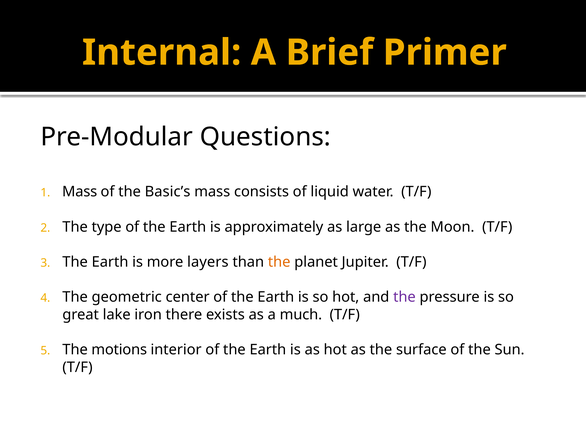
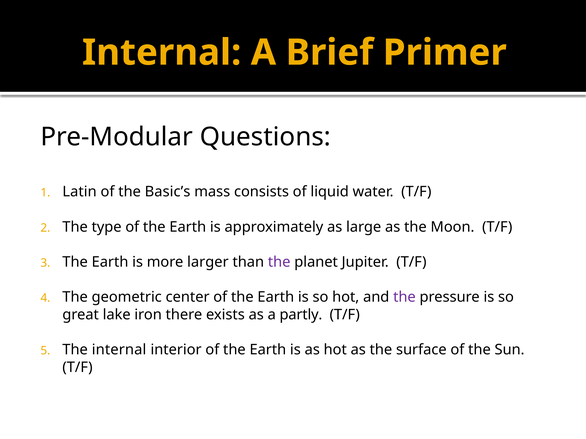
Mass at (80, 192): Mass -> Latin
layers: layers -> larger
the at (279, 262) colour: orange -> purple
much: much -> partly
The motions: motions -> internal
